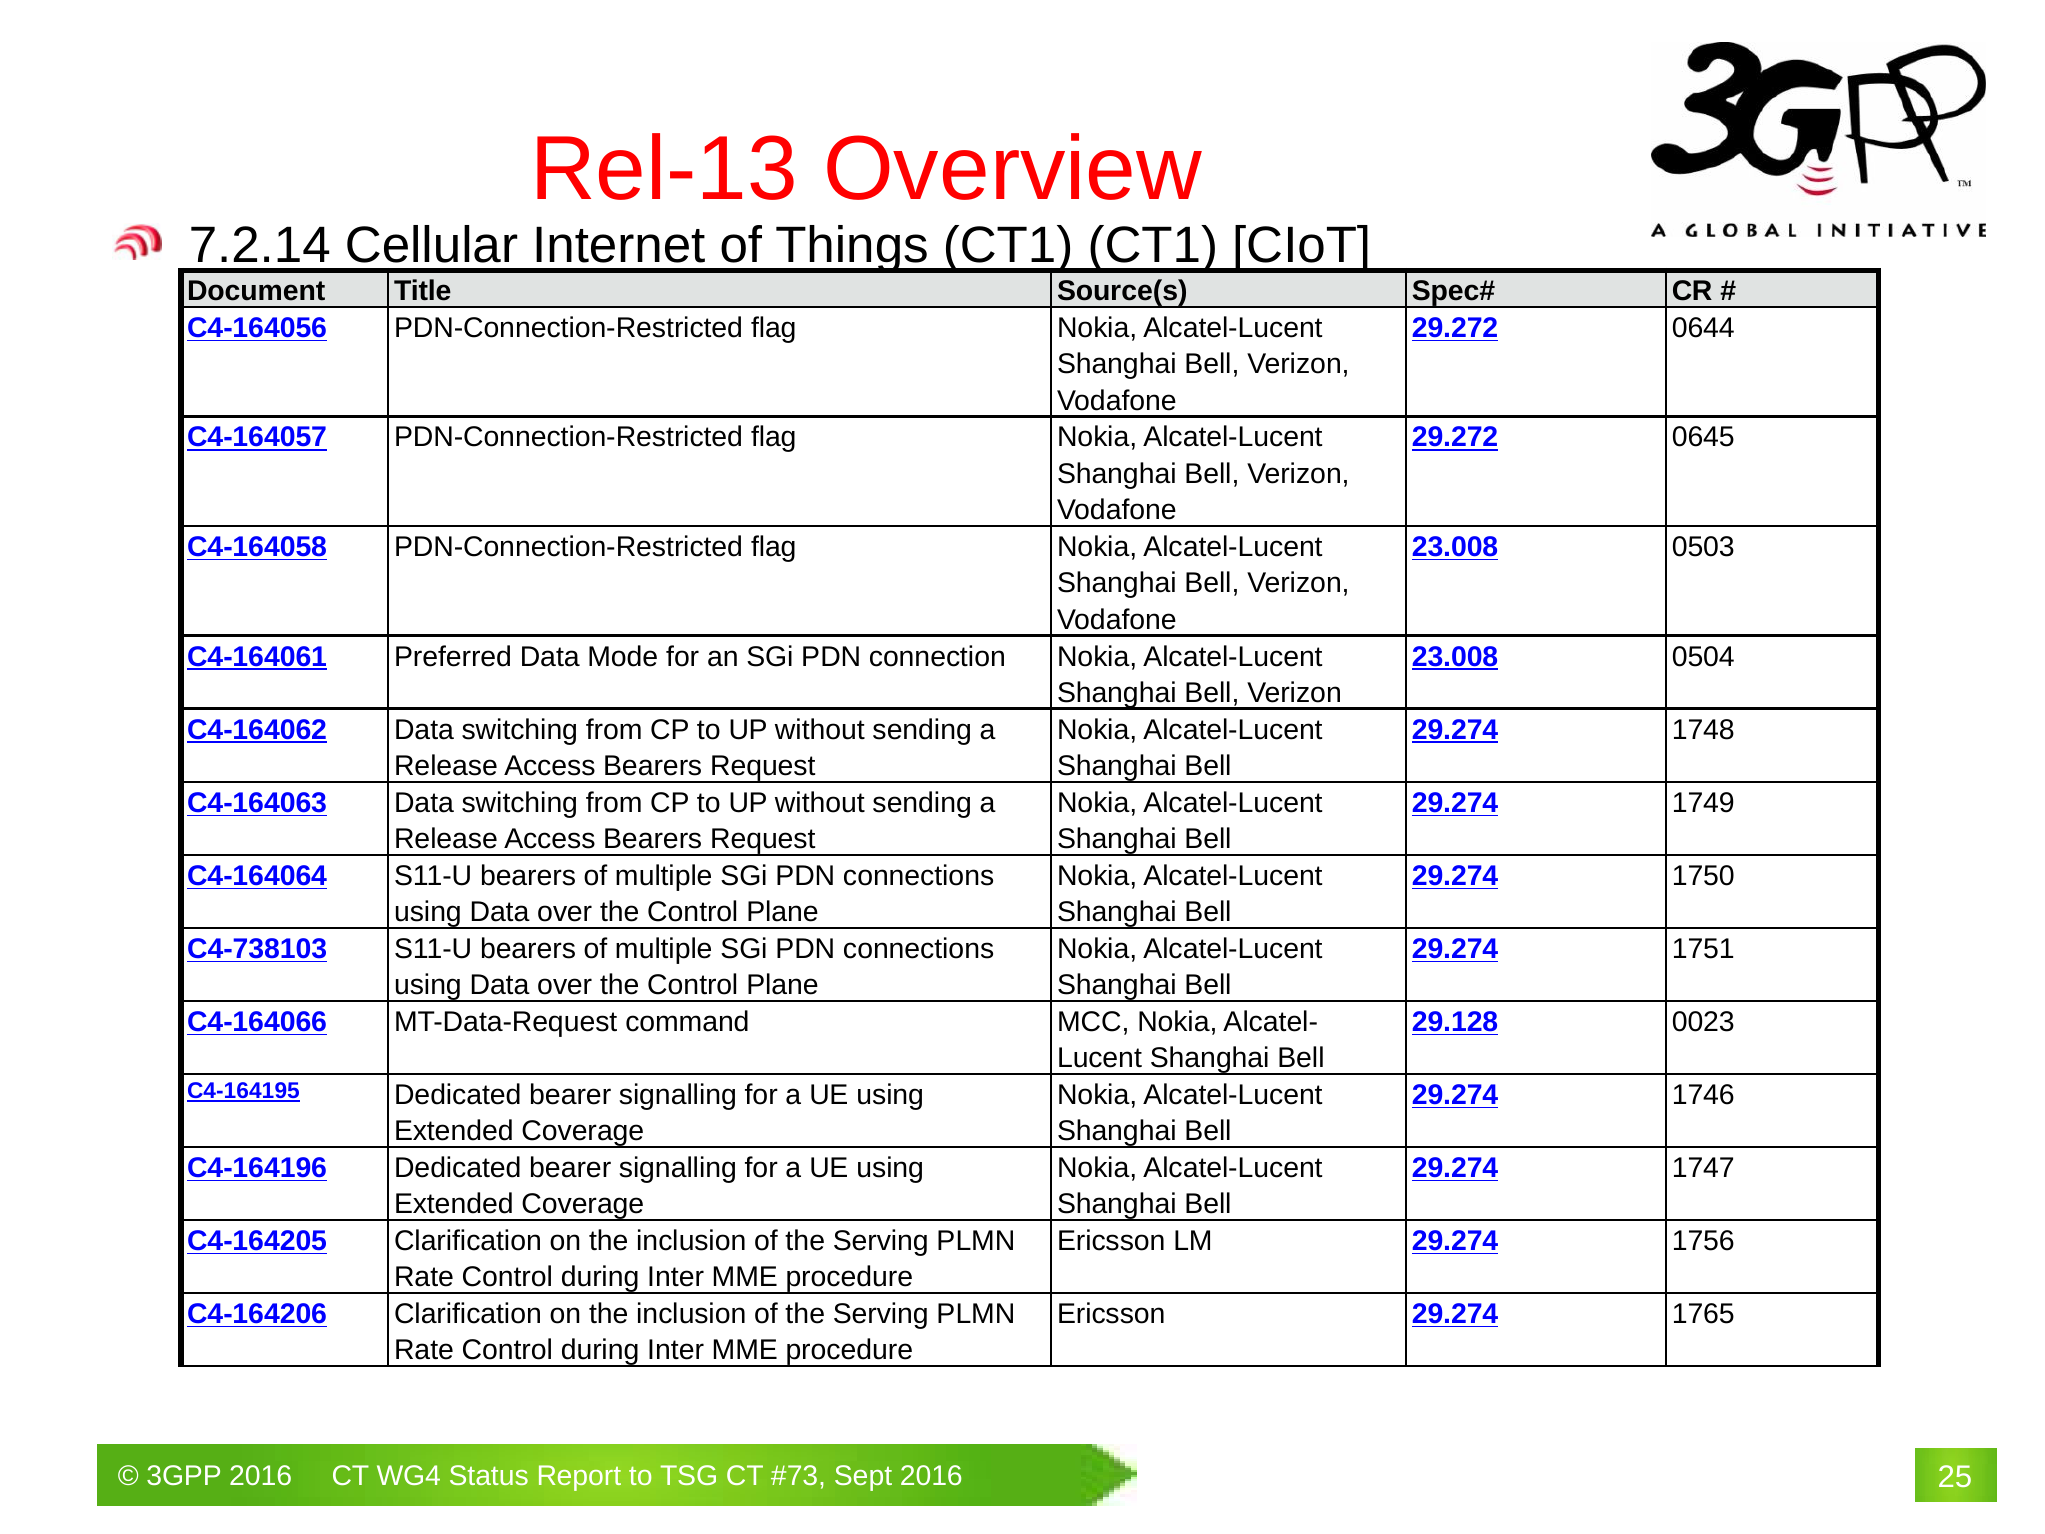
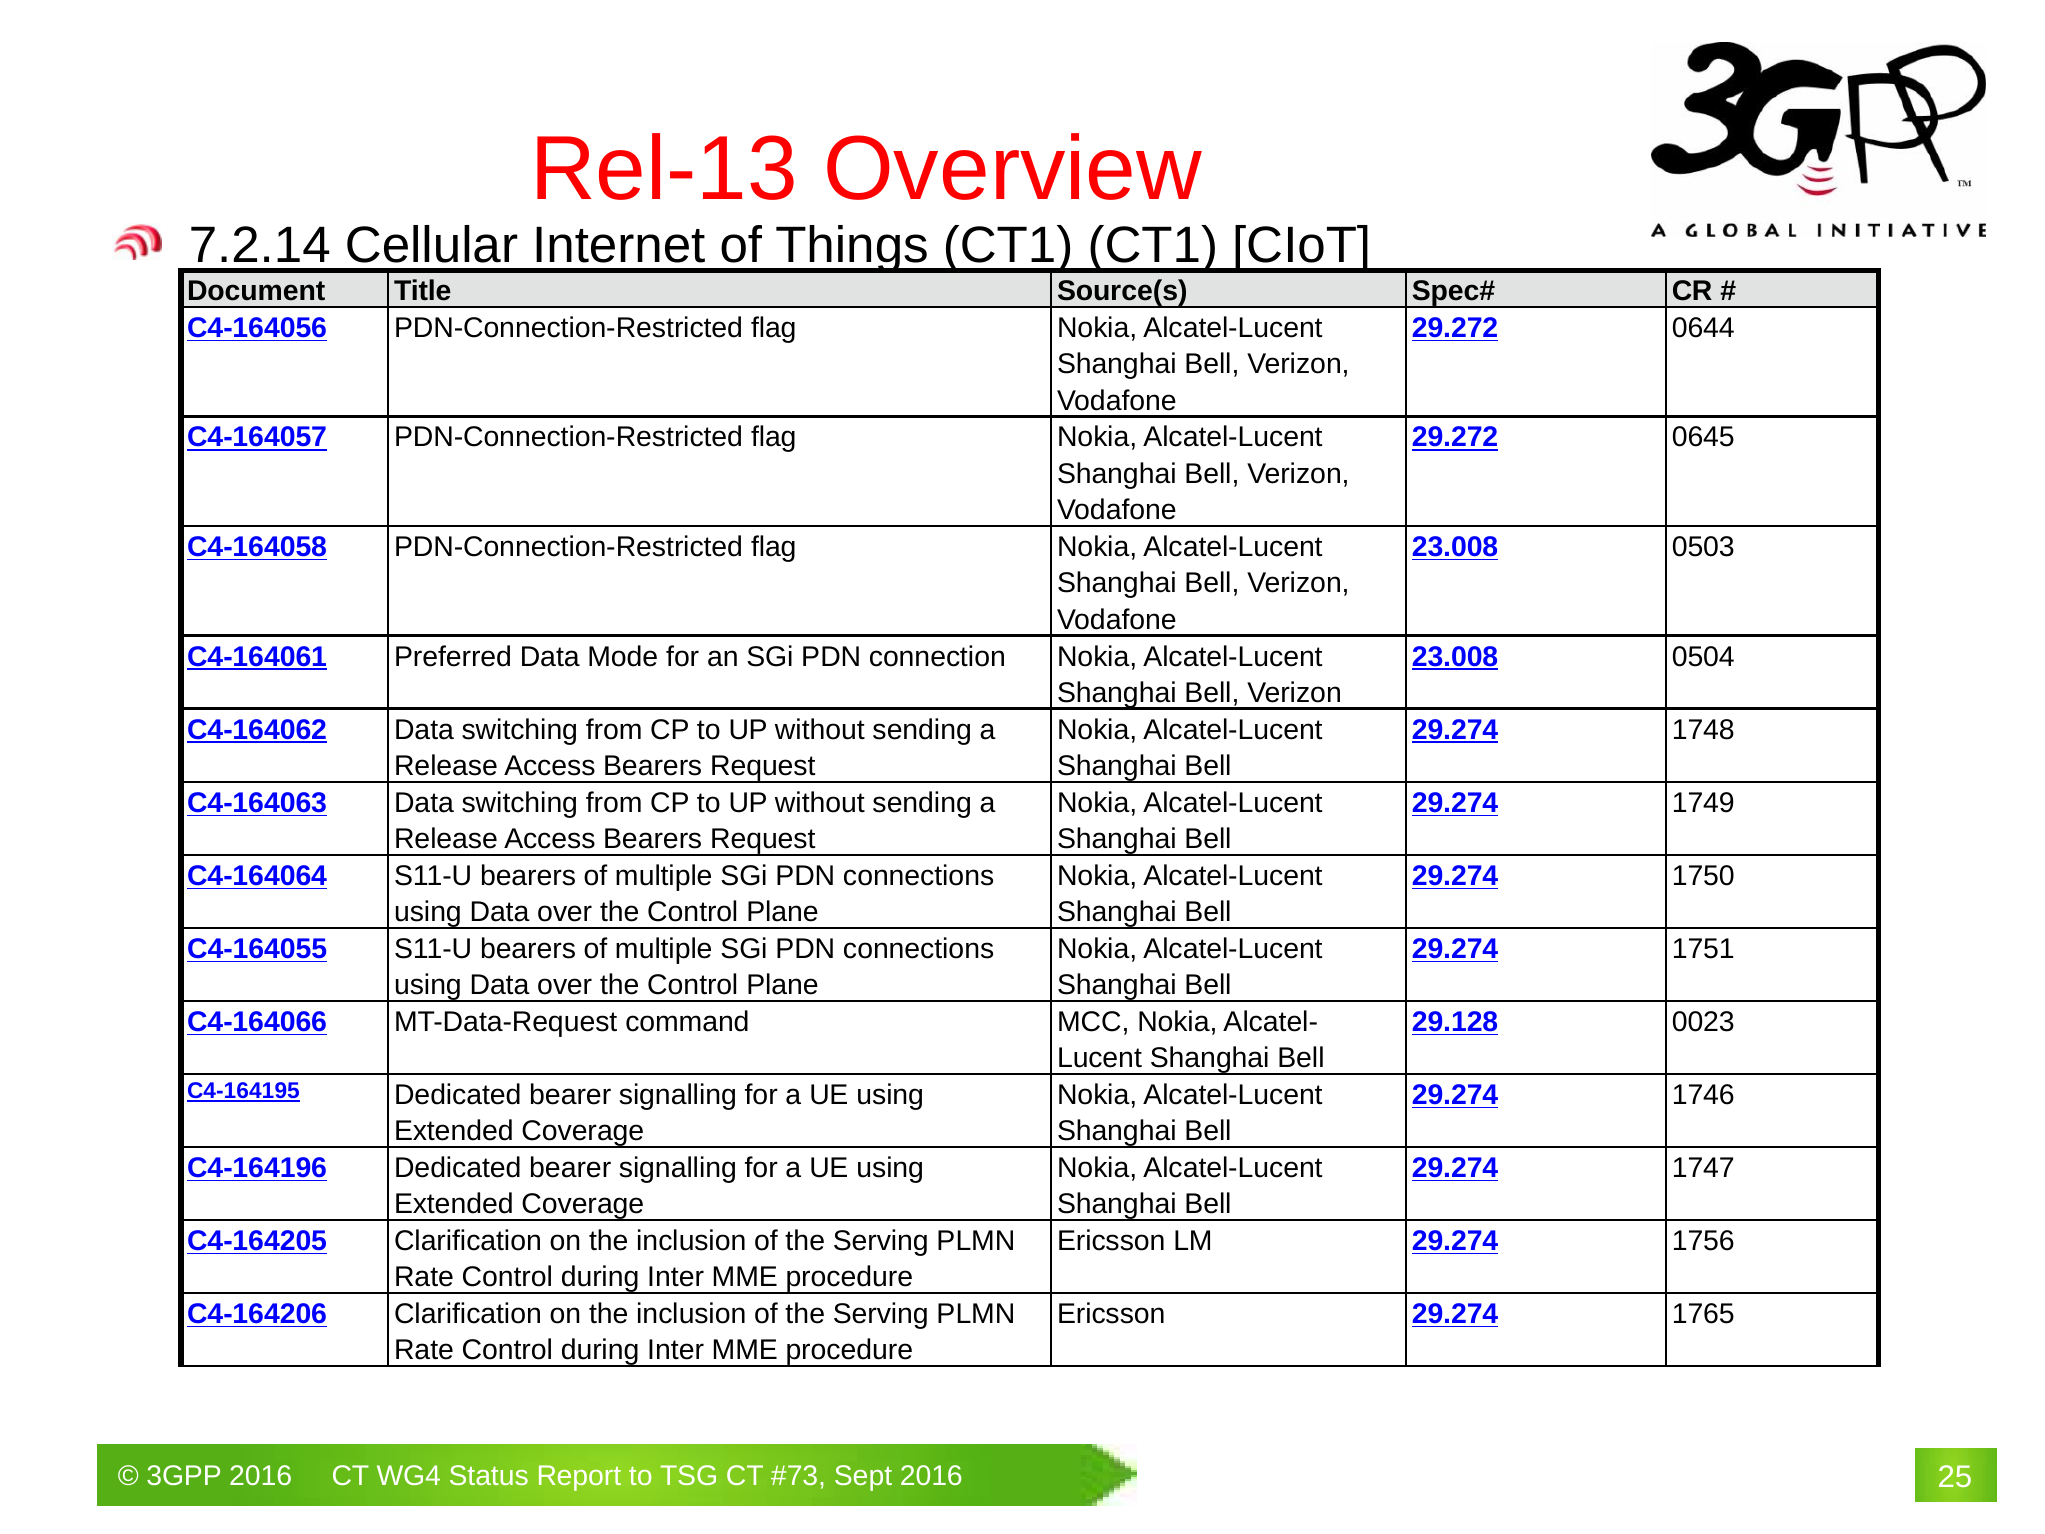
C4-738103: C4-738103 -> C4-164055
